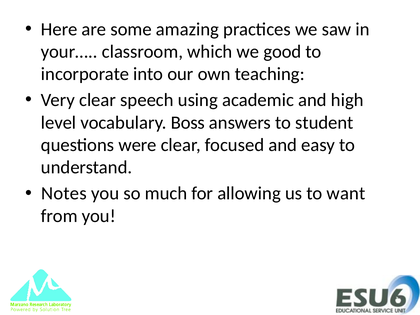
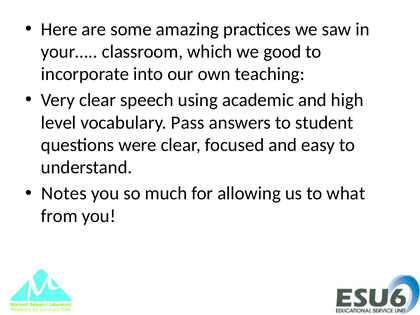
Boss: Boss -> Pass
want: want -> what
